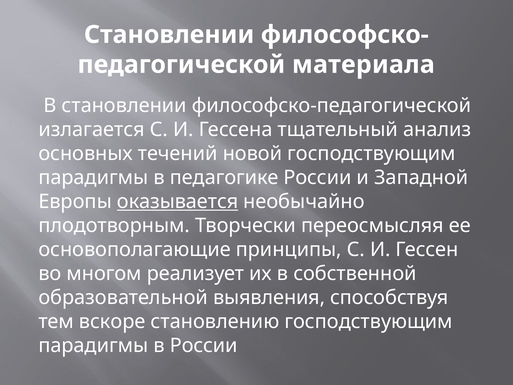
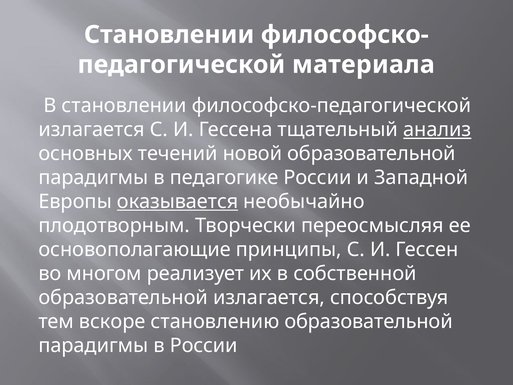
анализ underline: none -> present
новой господствующим: господствующим -> образовательной
образовательной выявления: выявления -> излагается
становлению господствующим: господствующим -> образовательной
